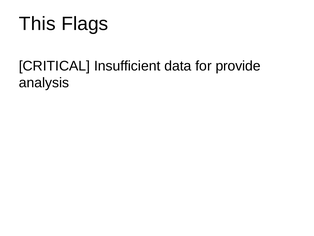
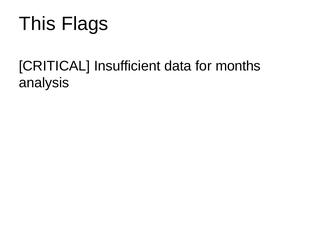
provide: provide -> months
